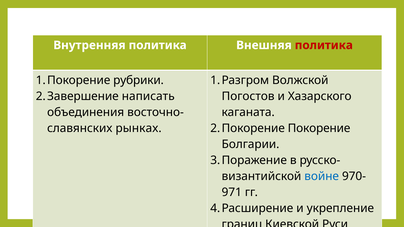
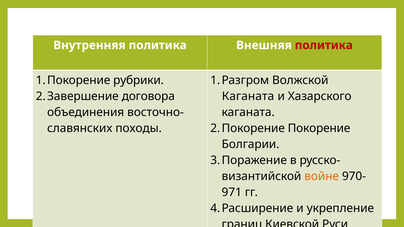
написать: написать -> договора
Погостов at (248, 96): Погостов -> Каганата
рынках: рынках -> походы
войне colour: blue -> orange
